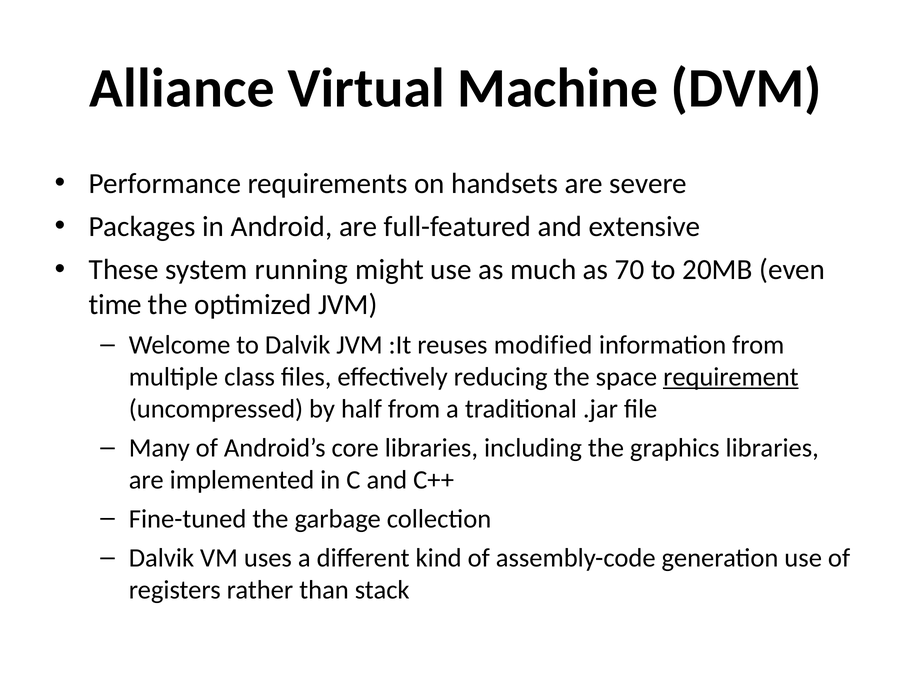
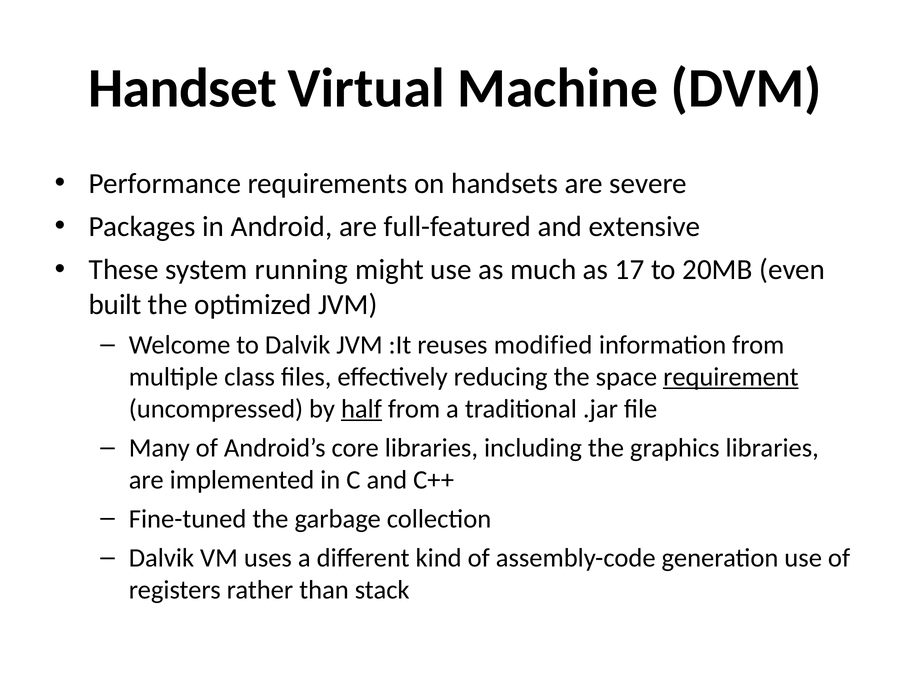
Alliance: Alliance -> Handset
70: 70 -> 17
time: time -> built
half underline: none -> present
